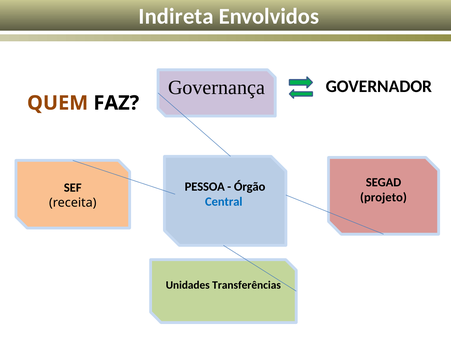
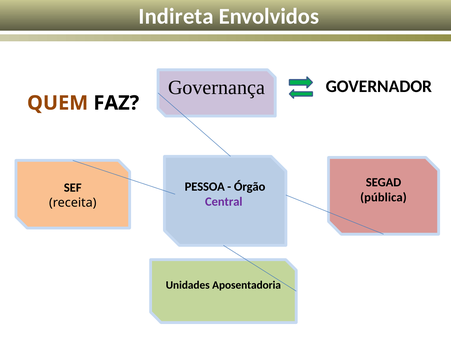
projeto: projeto -> pública
Central colour: blue -> purple
Transferências: Transferências -> Aposentadoria
